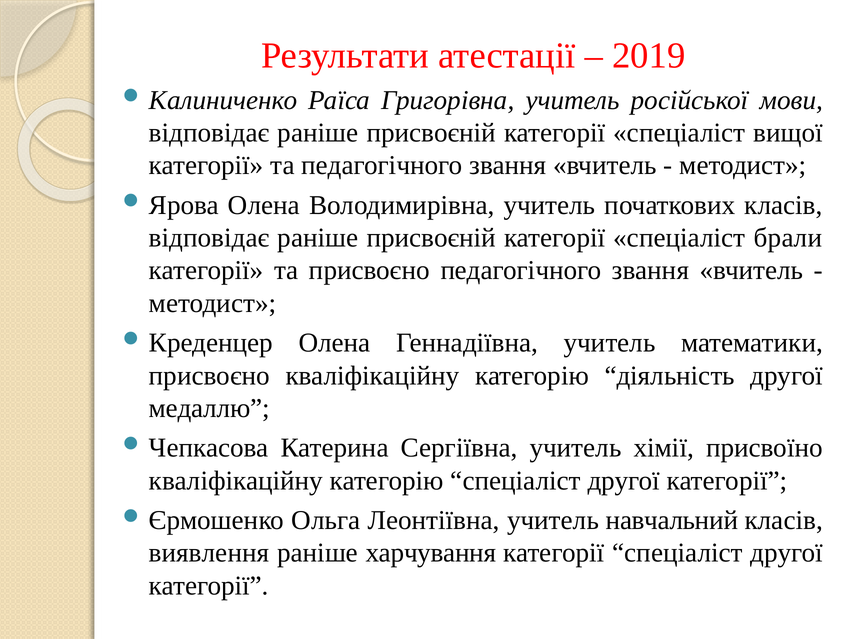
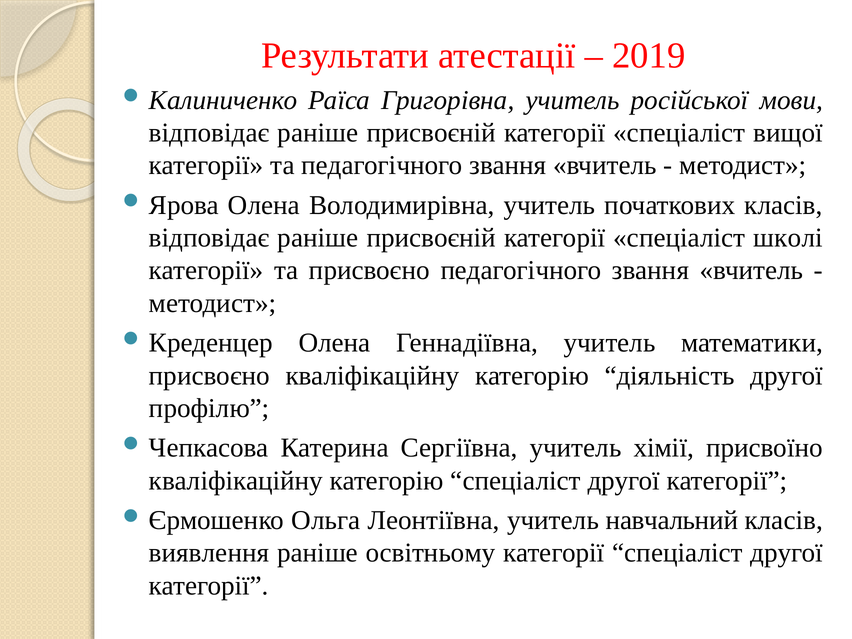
брали: брали -> школі
медаллю: медаллю -> профілю
харчування: харчування -> освітньому
